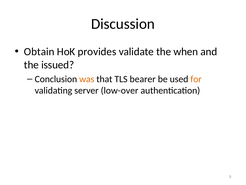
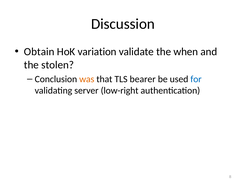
provides: provides -> variation
issued: issued -> stolen
for colour: orange -> blue
low-over: low-over -> low-right
